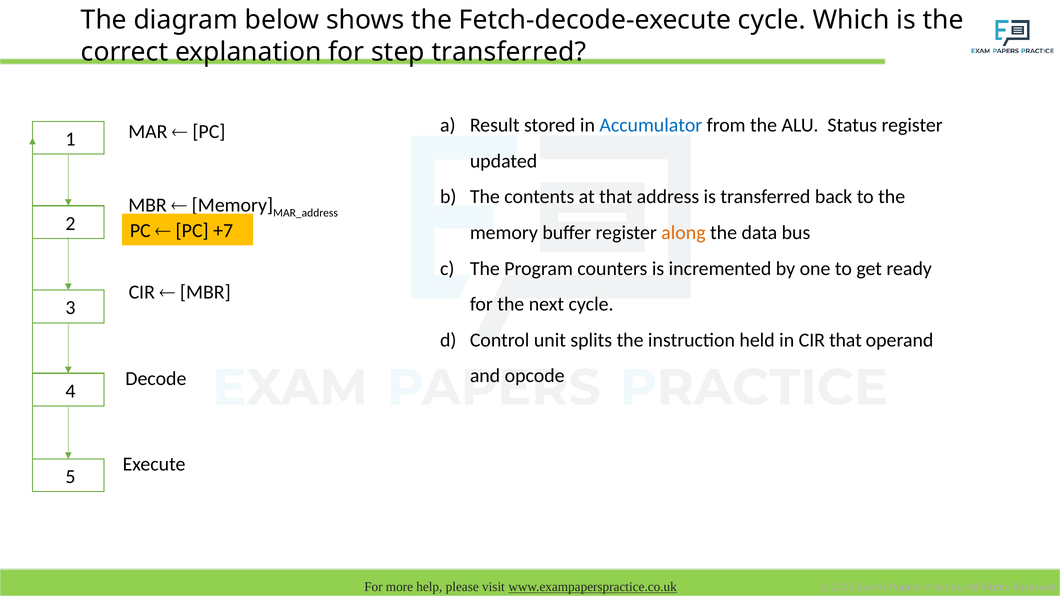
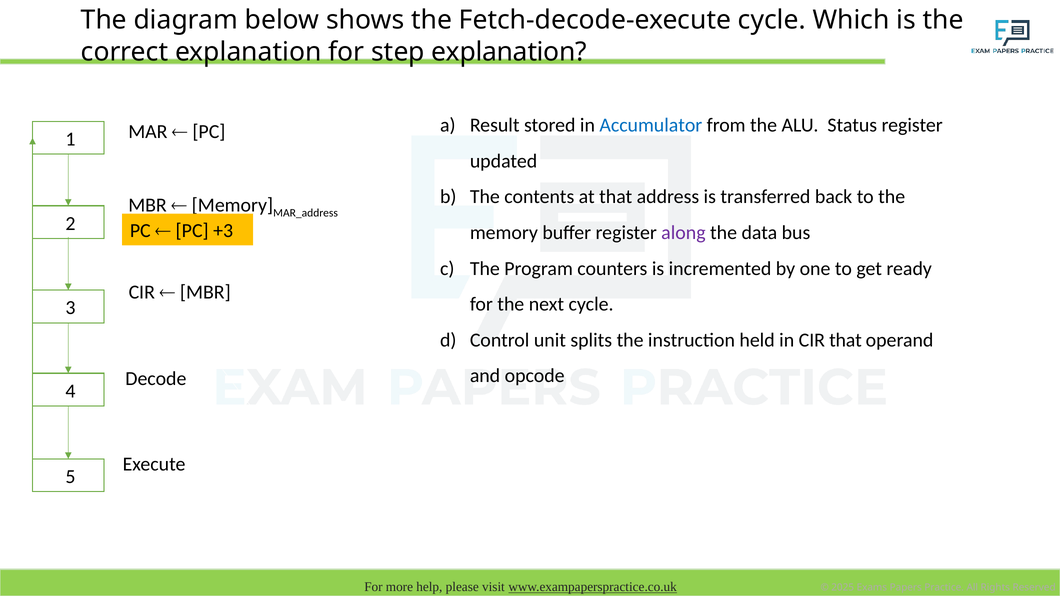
step transferred: transferred -> explanation
+7: +7 -> +3
along colour: orange -> purple
